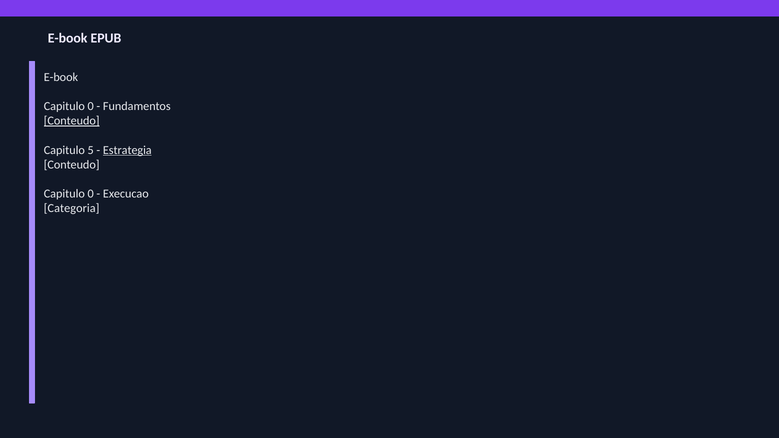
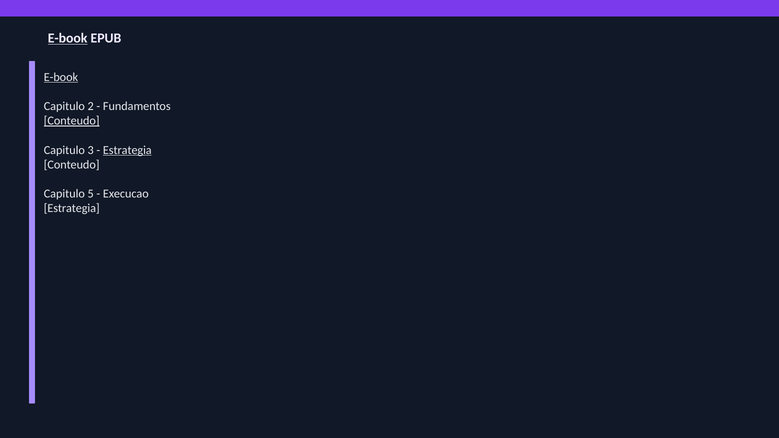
E-book at (68, 38) underline: none -> present
E-book at (61, 77) underline: none -> present
0 at (91, 106): 0 -> 2
5: 5 -> 3
0 at (91, 194): 0 -> 5
Categoria at (72, 209): Categoria -> Estrategia
